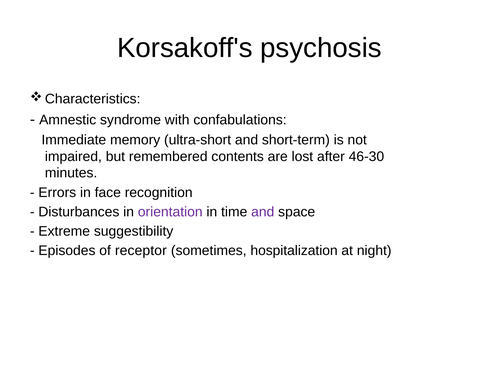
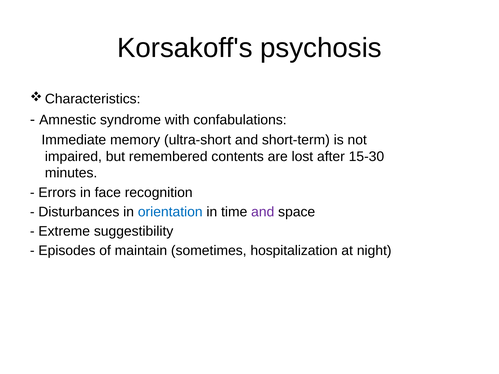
46-30: 46-30 -> 15-30
orientation colour: purple -> blue
receptor: receptor -> maintain
